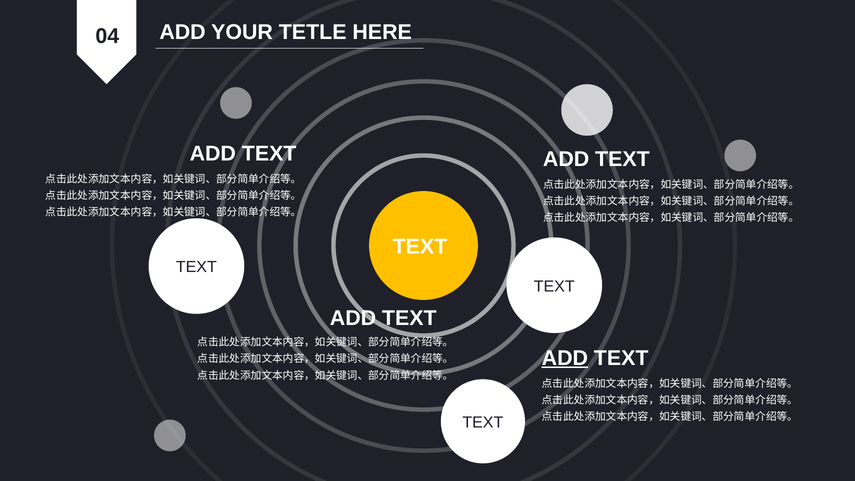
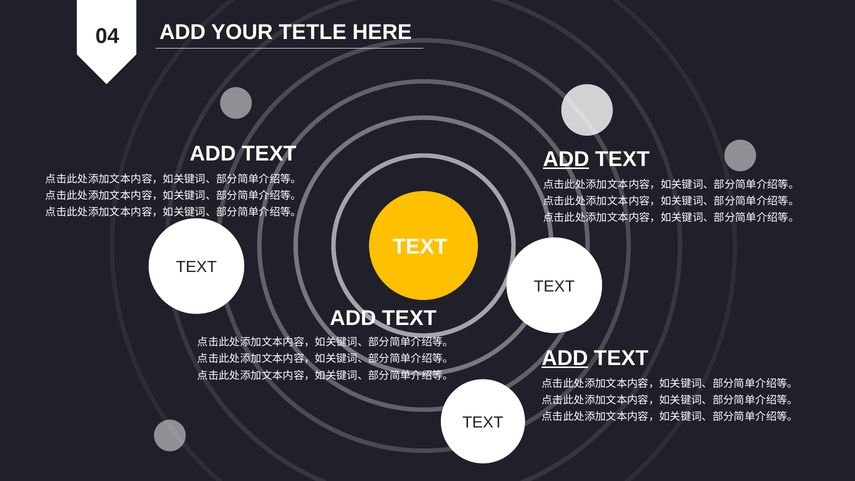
ADD at (566, 159) underline: none -> present
